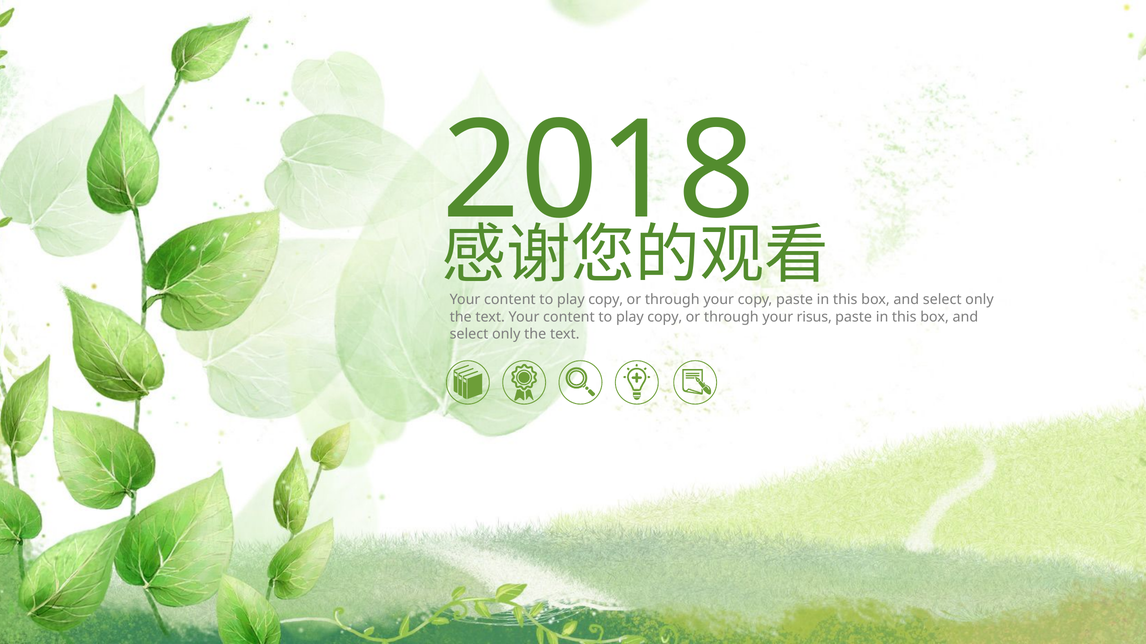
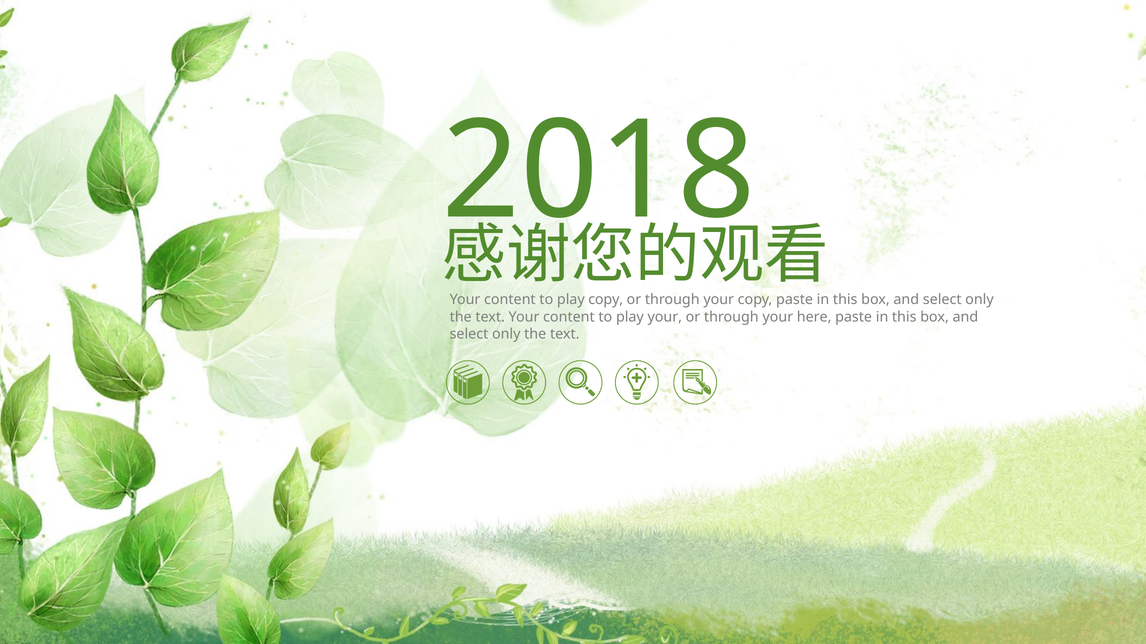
copy at (665, 317): copy -> your
risus: risus -> here
